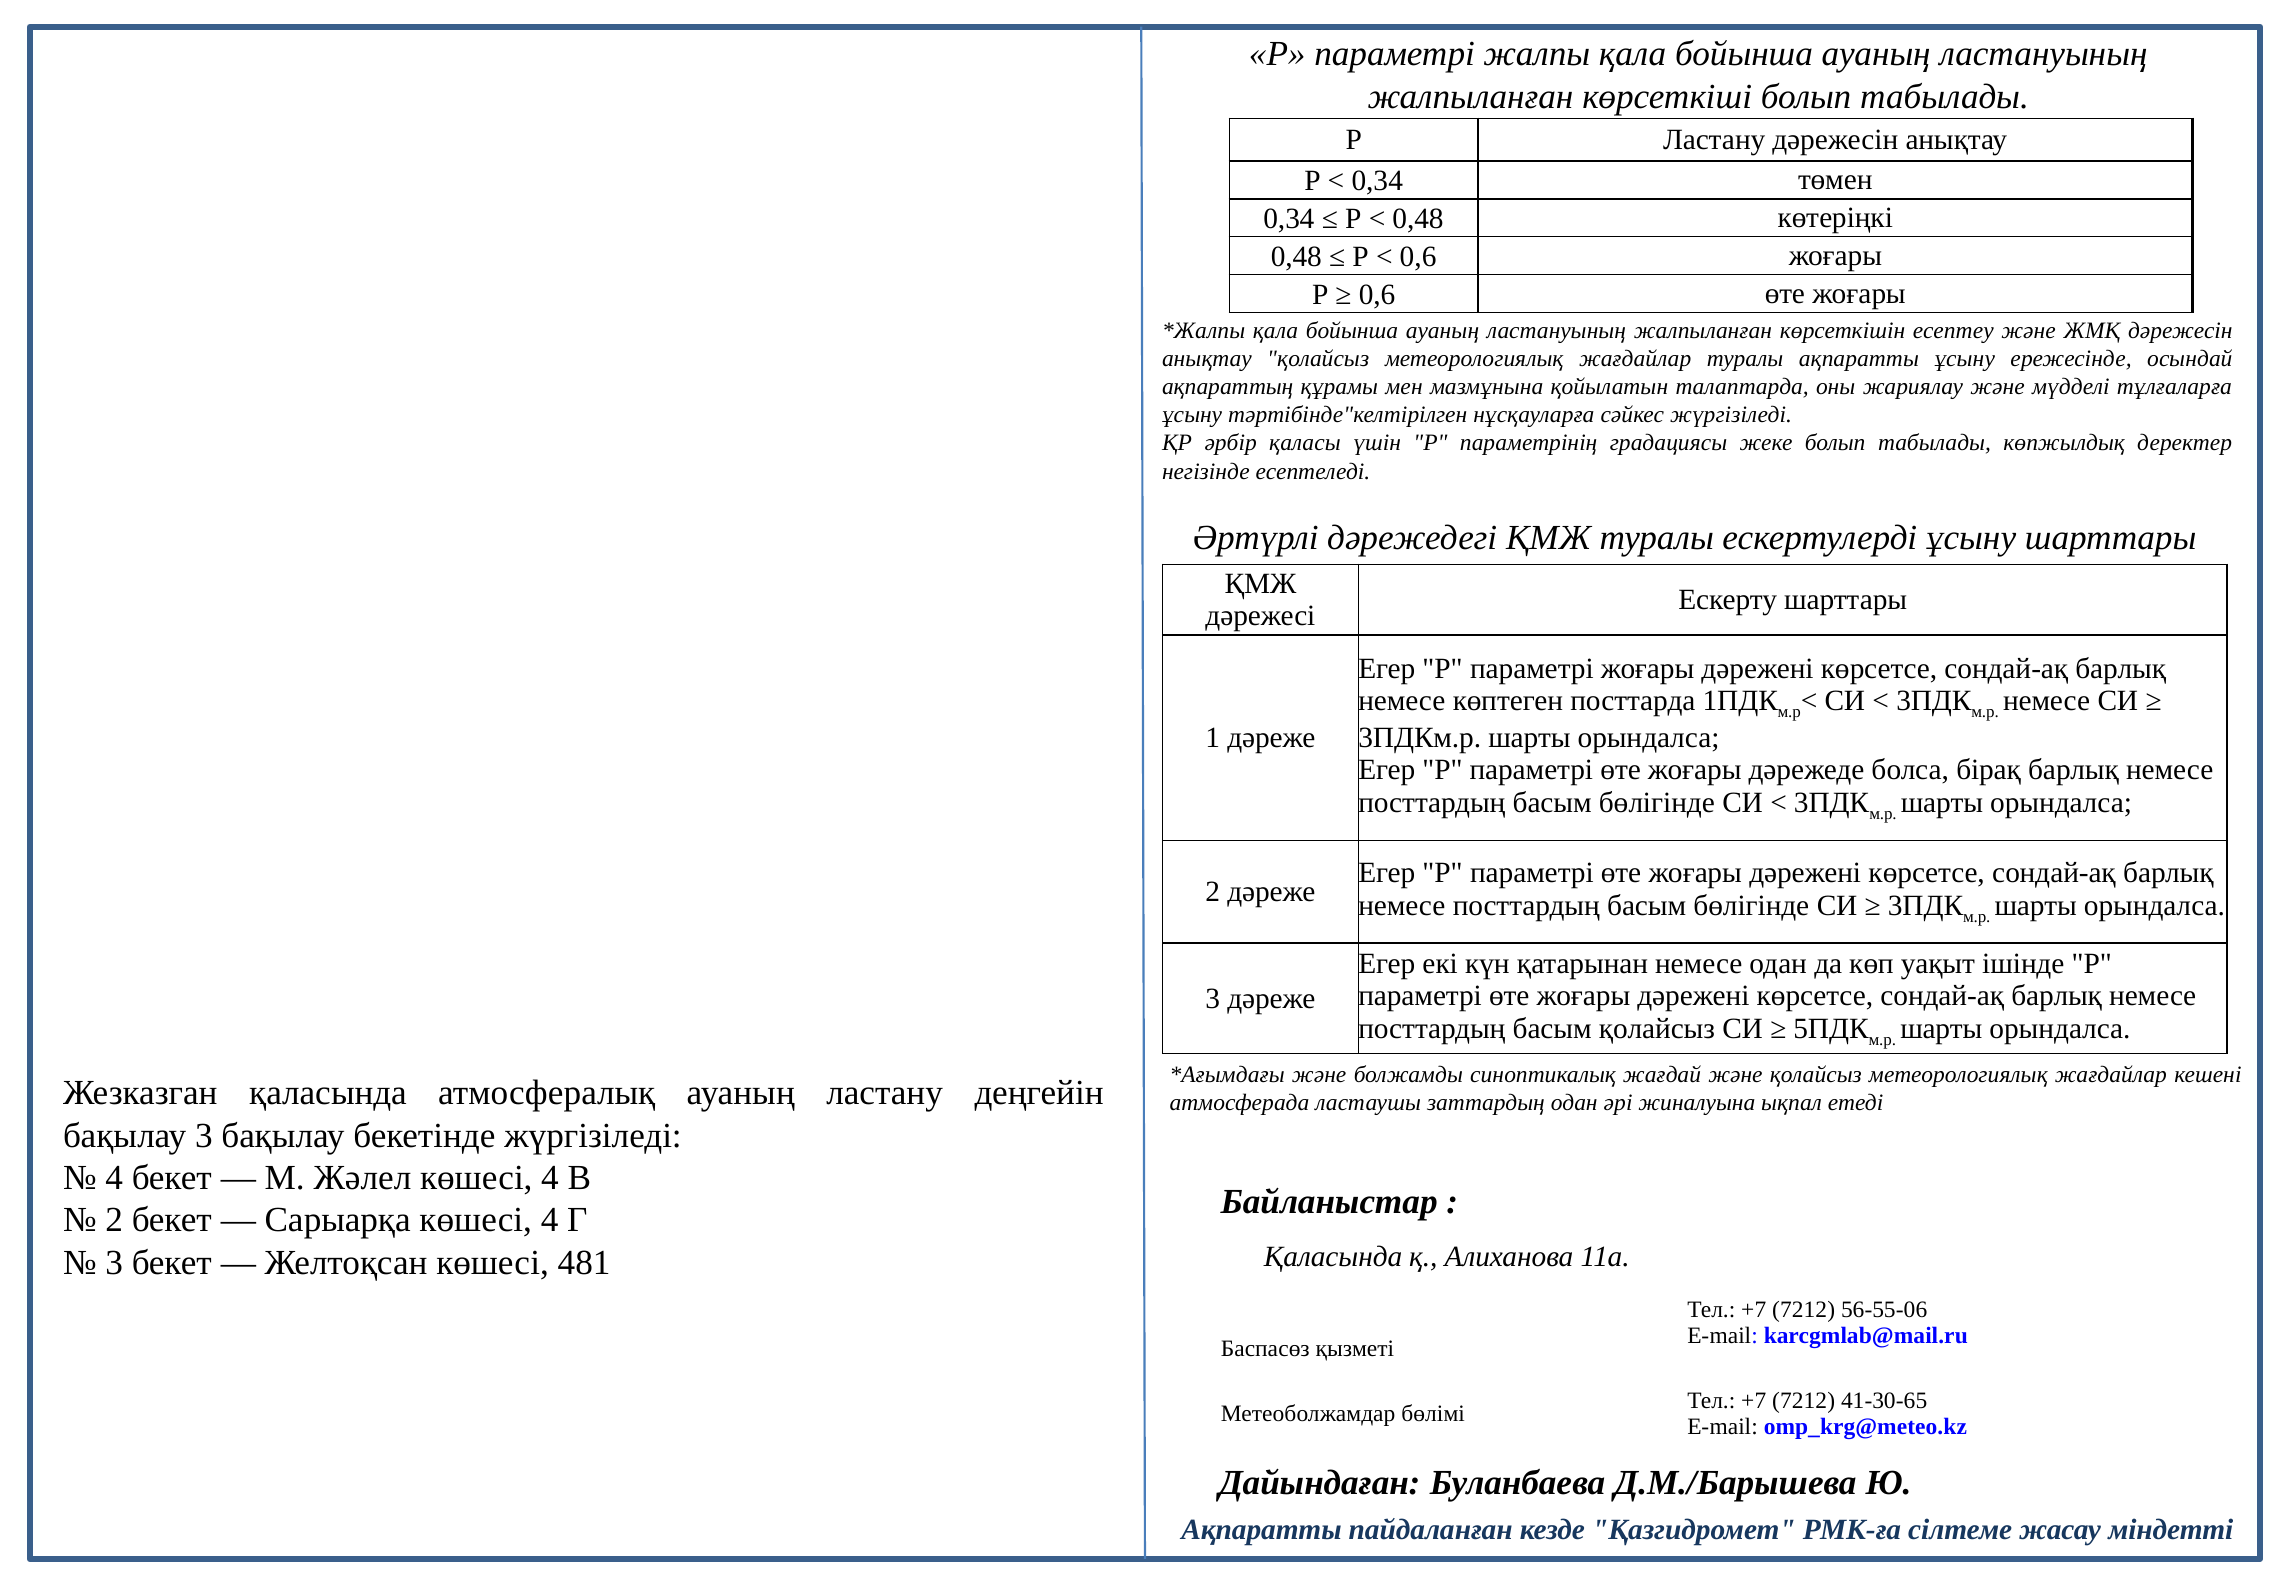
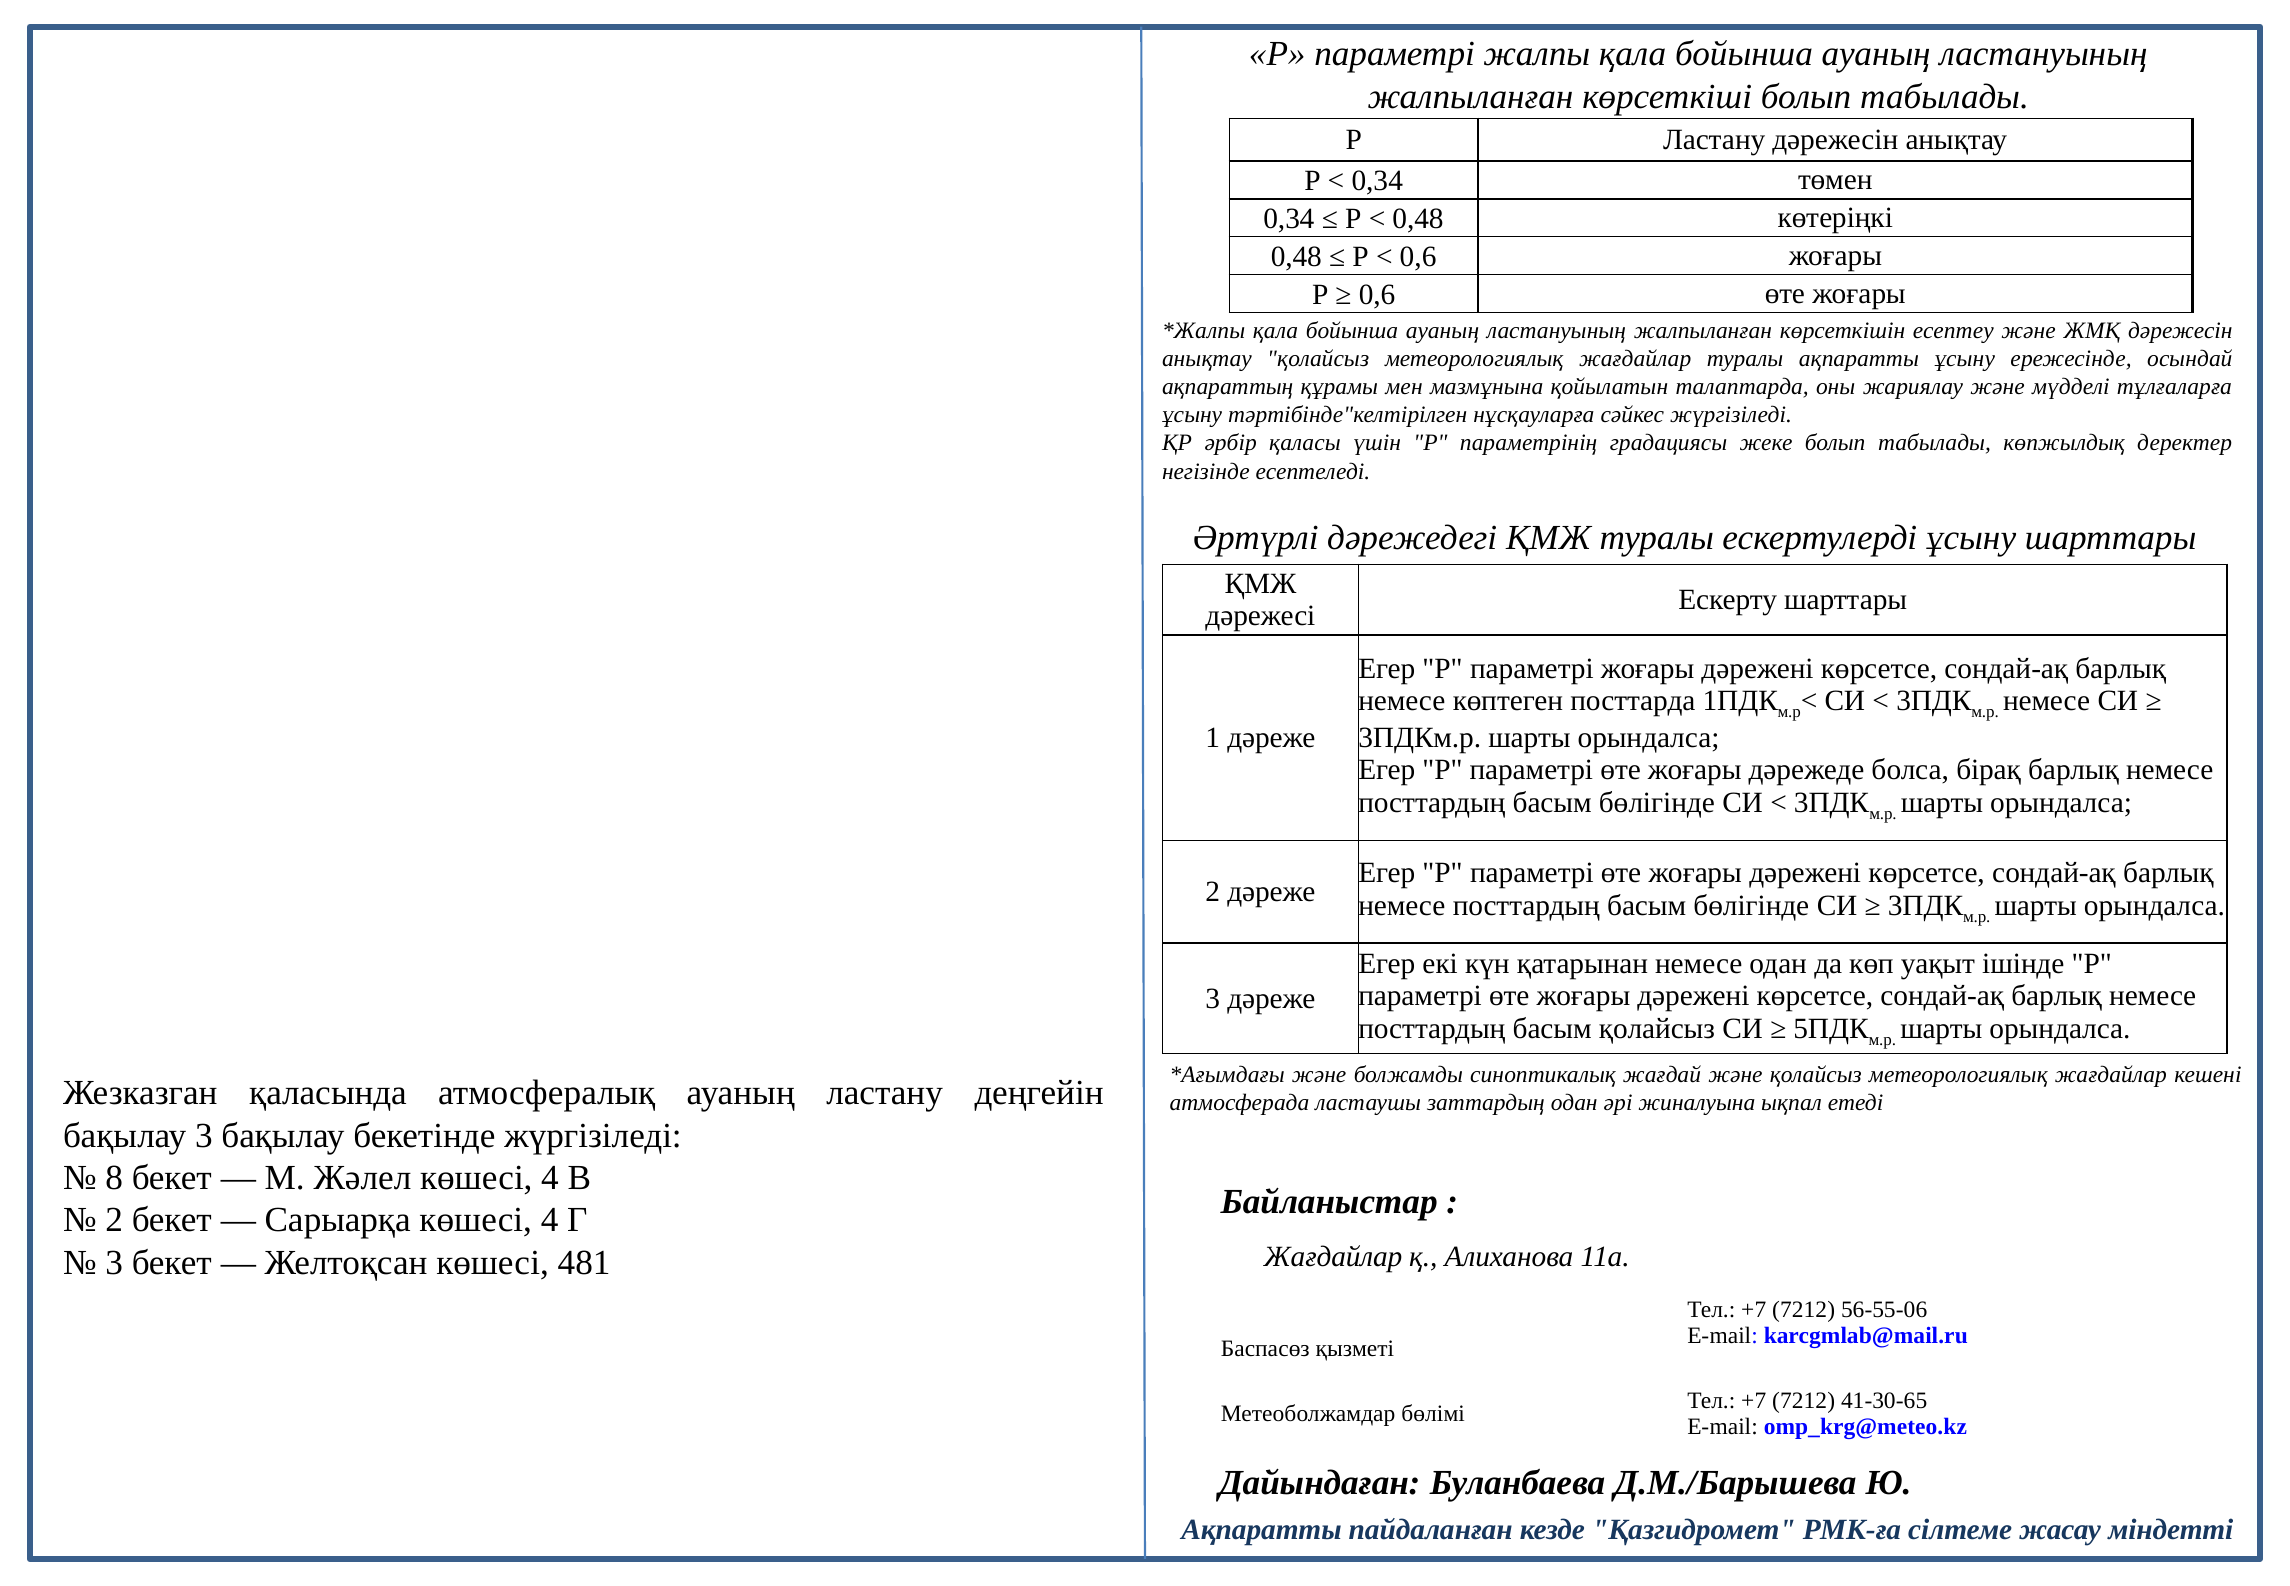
4 at (114, 1177): 4 -> 8
Қаласында at (1333, 1257): Қаласында -> Жағдайлар
